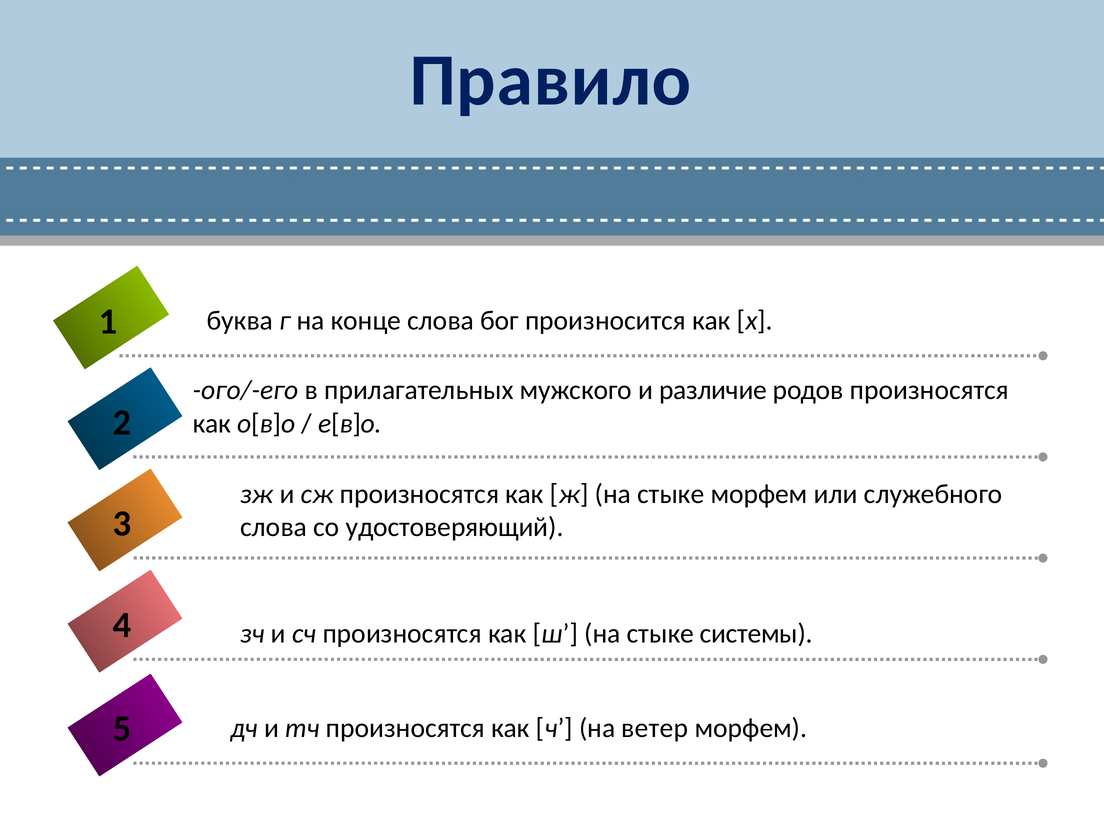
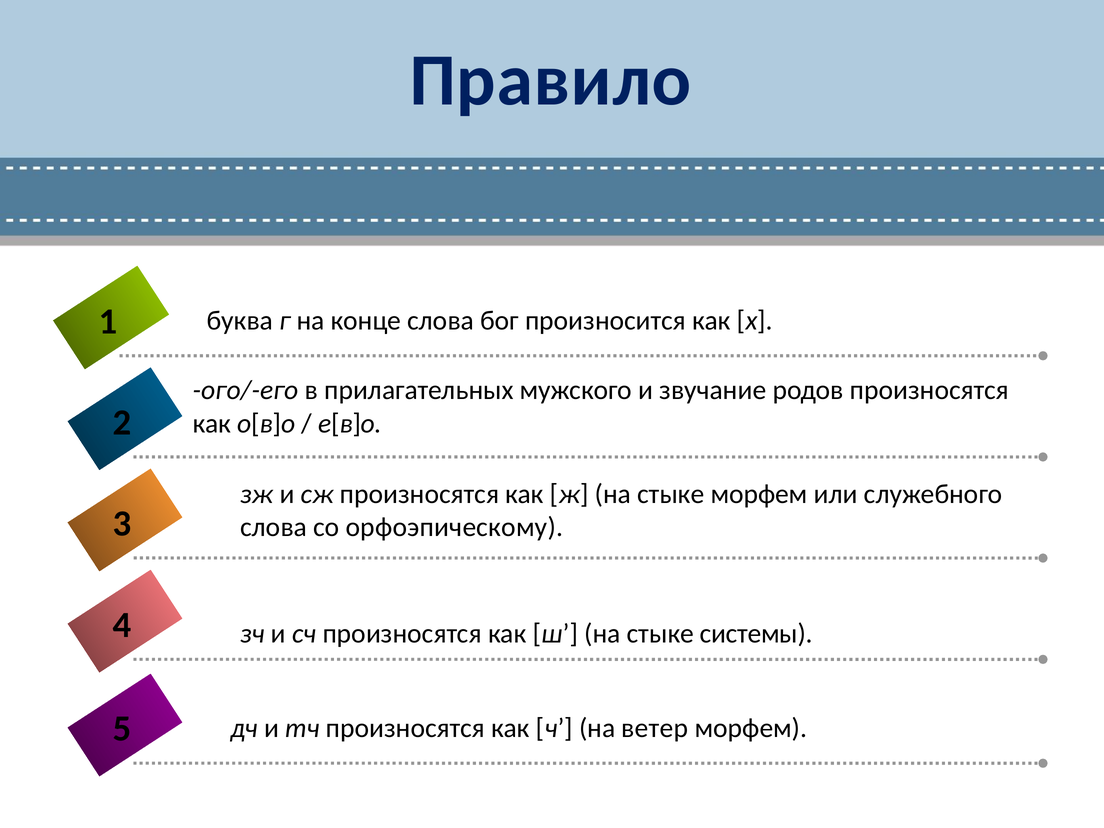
различие: различие -> звучание
удостоверяющий: удостоверяющий -> орфоэпическому
